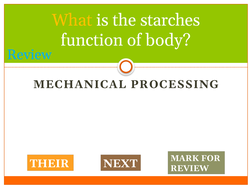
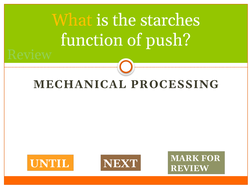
body: body -> push
Review at (29, 55) colour: light blue -> light green
THEIR: THEIR -> UNTIL
